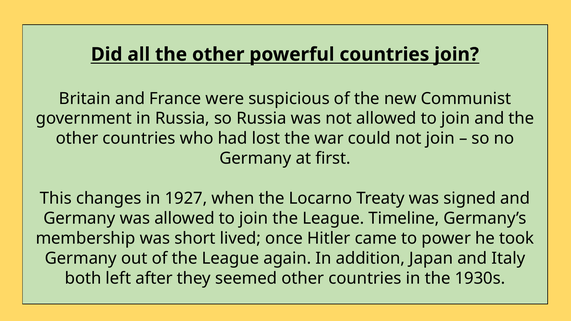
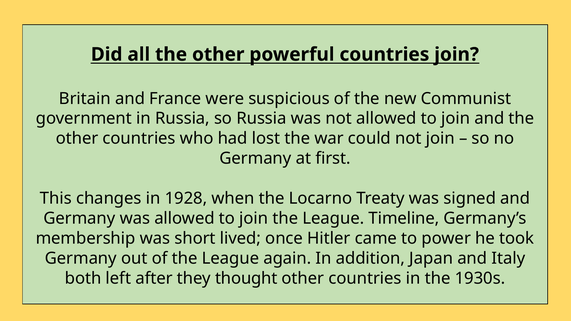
1927: 1927 -> 1928
seemed: seemed -> thought
